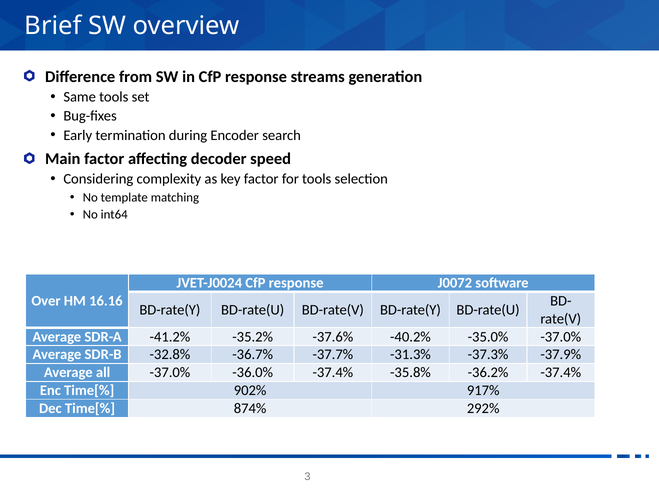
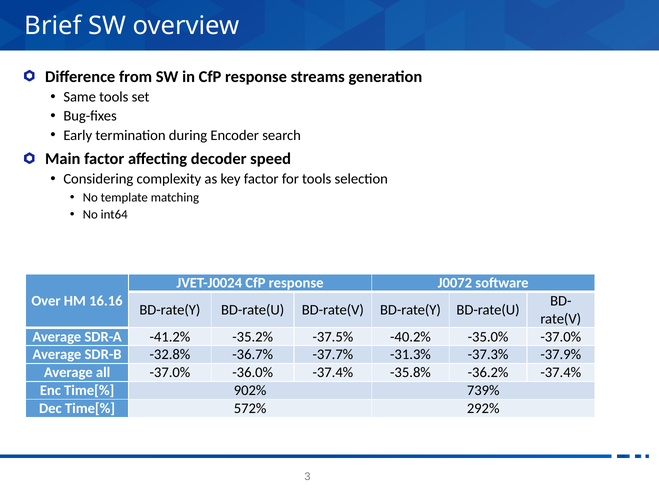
-37.6%: -37.6% -> -37.5%
917%: 917% -> 739%
874%: 874% -> 572%
